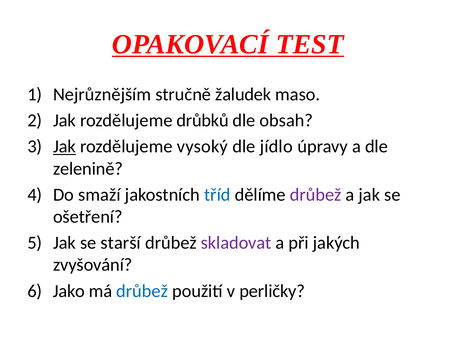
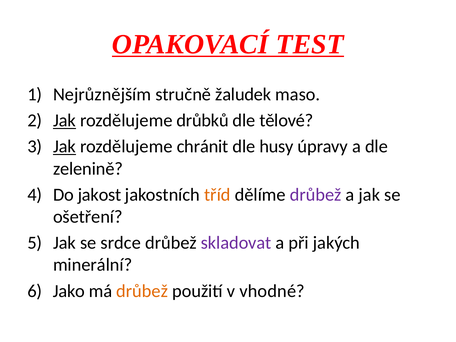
Jak at (65, 120) underline: none -> present
obsah: obsah -> tělové
vysoký: vysoký -> chránit
jídlo: jídlo -> husy
smaží: smaží -> jakost
tříd colour: blue -> orange
starší: starší -> srdce
zvyšování: zvyšování -> minerální
drůbež at (142, 291) colour: blue -> orange
perličky: perličky -> vhodné
